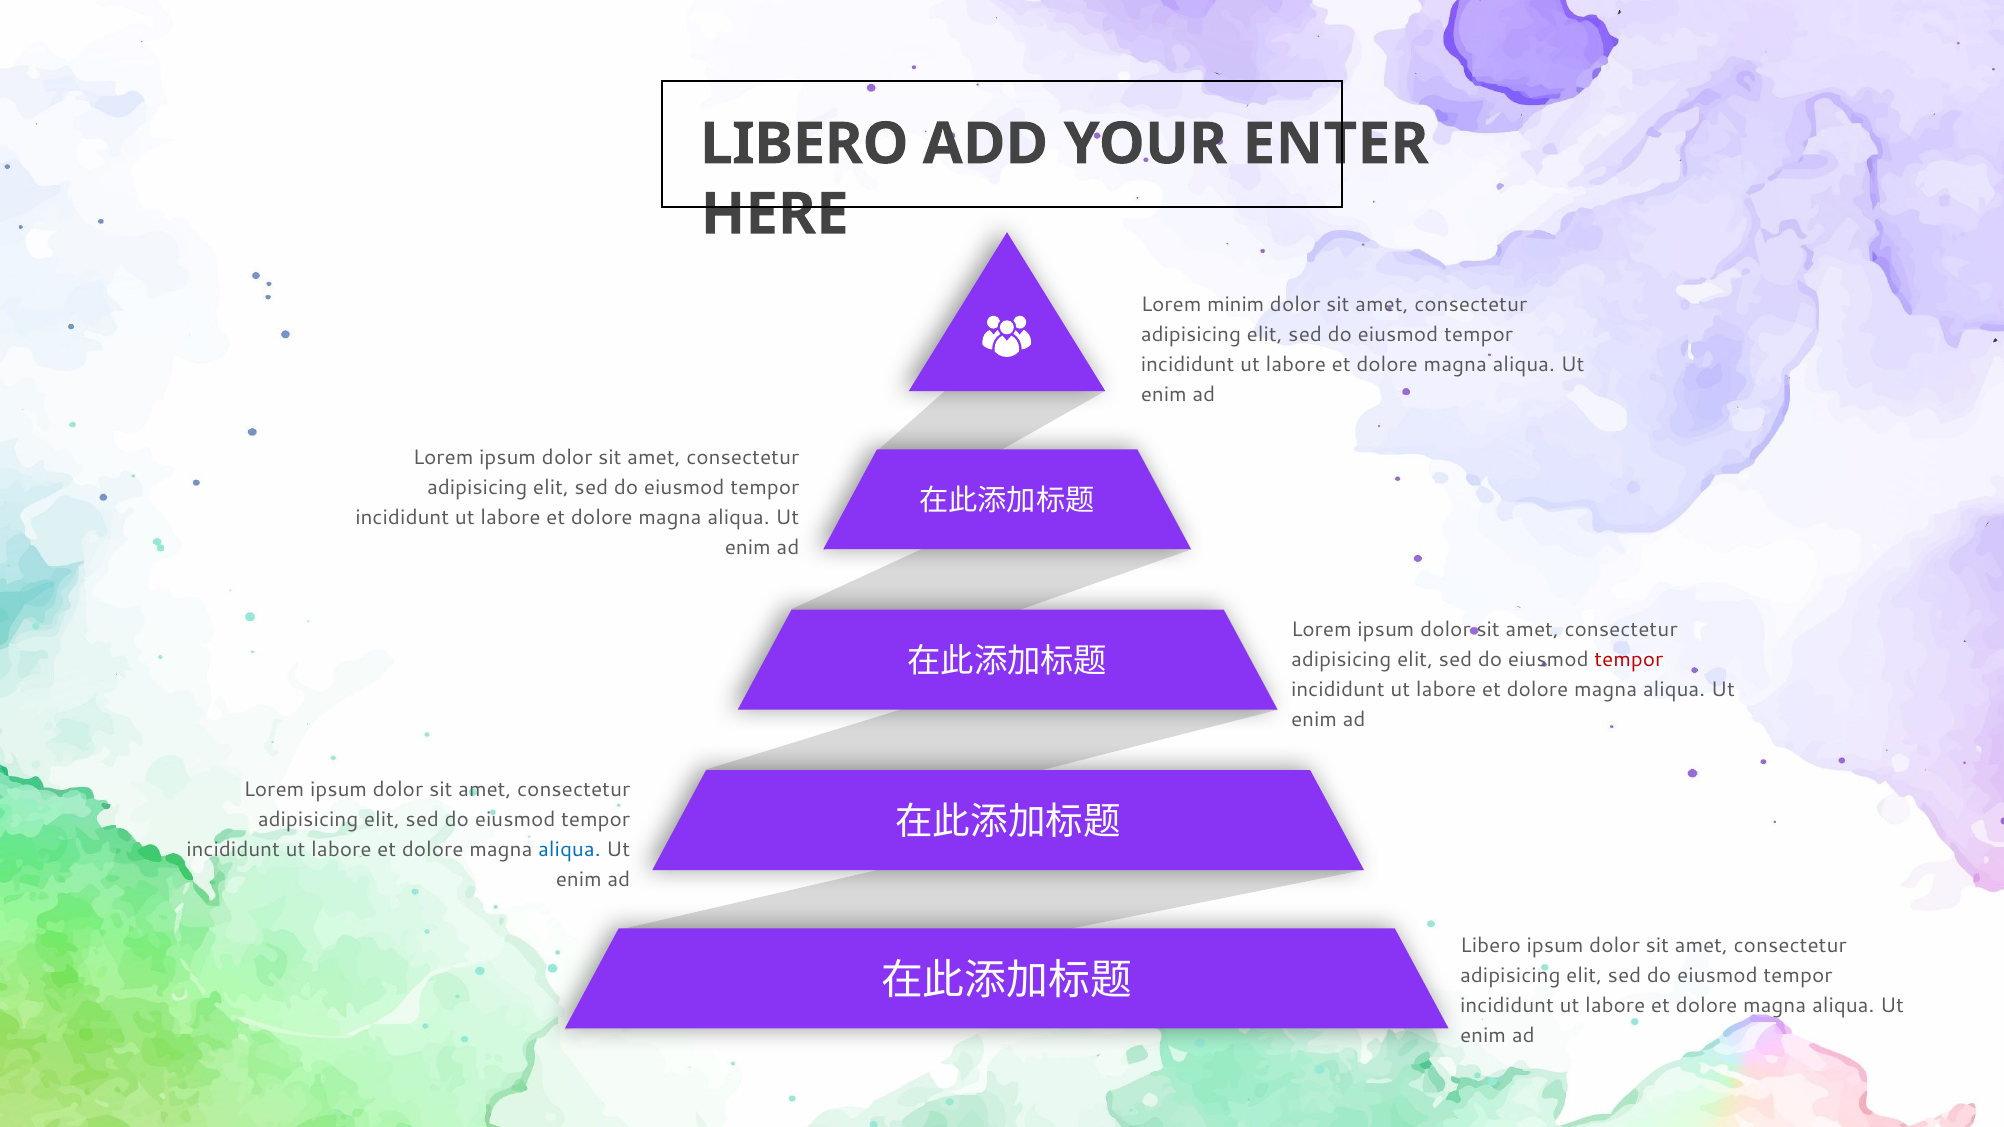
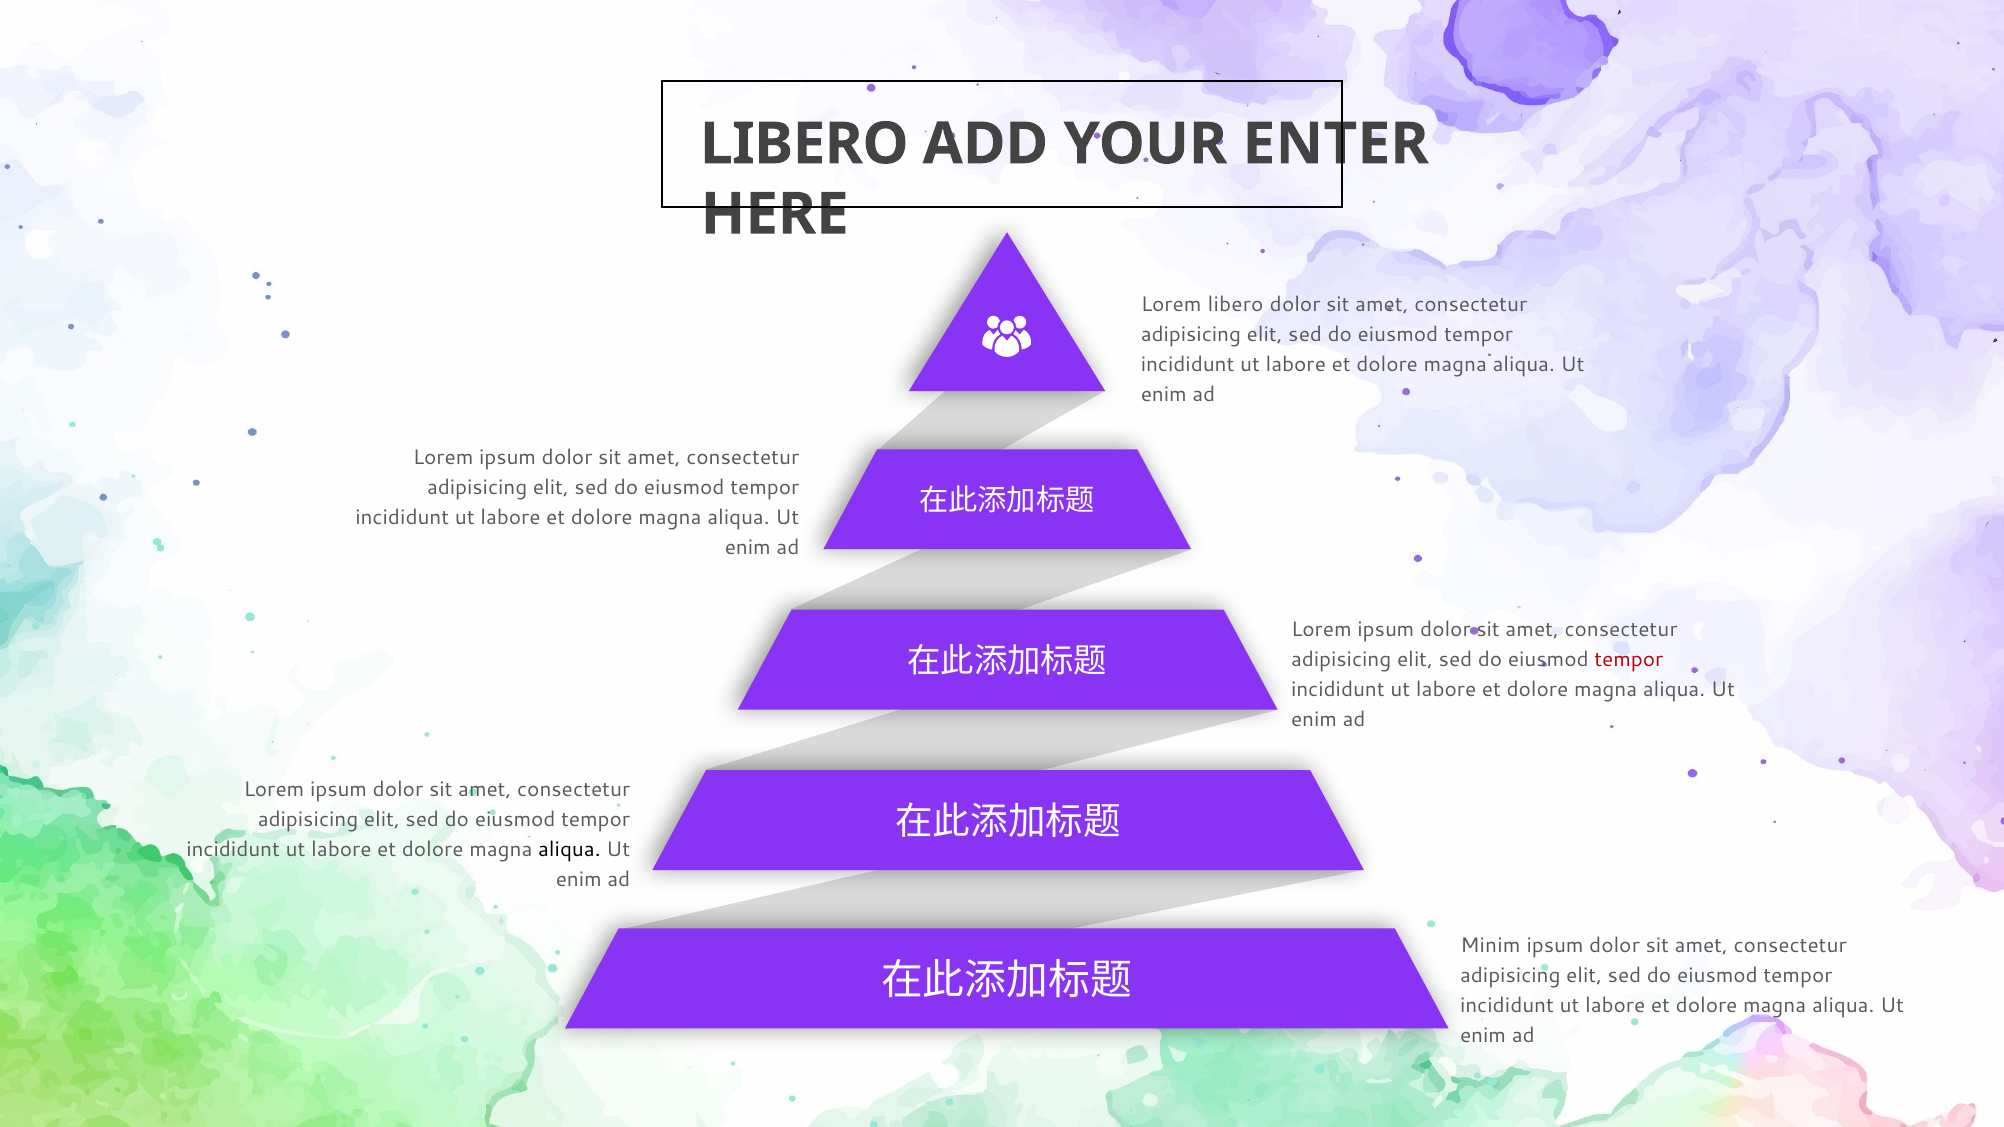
Lorem minim: minim -> libero
aliqua at (569, 850) colour: blue -> black
Libero at (1491, 946): Libero -> Minim
